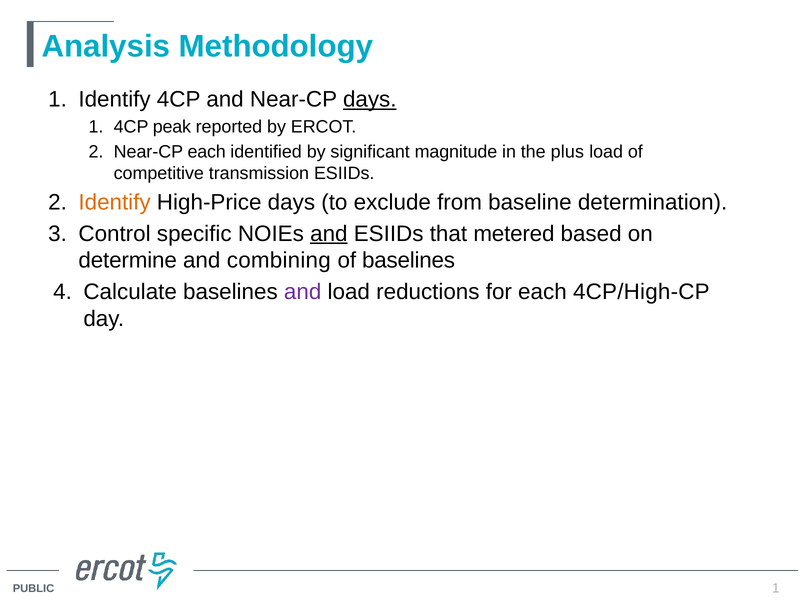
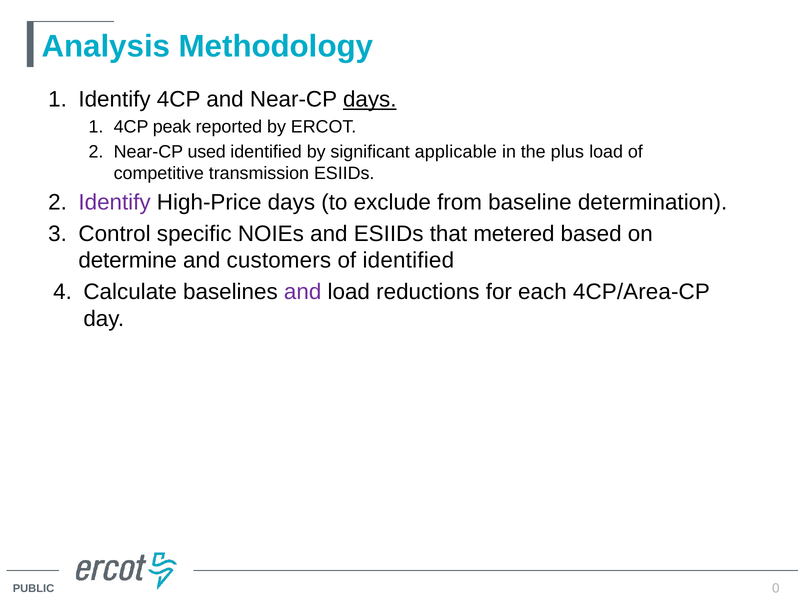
Near-CP each: each -> used
magnitude: magnitude -> applicable
Identify at (115, 203) colour: orange -> purple
and at (329, 234) underline: present -> none
combining: combining -> customers
of baselines: baselines -> identified
4CP/High-CP: 4CP/High-CP -> 4CP/Area-CP
1 at (776, 589): 1 -> 0
